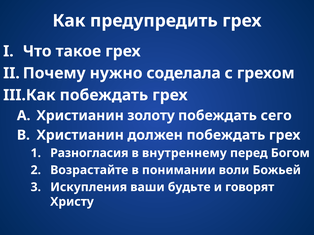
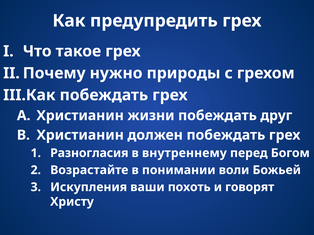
соделала: соделала -> природы
золоту: золоту -> жизни
сего: сего -> друг
будьте: будьте -> похоть
